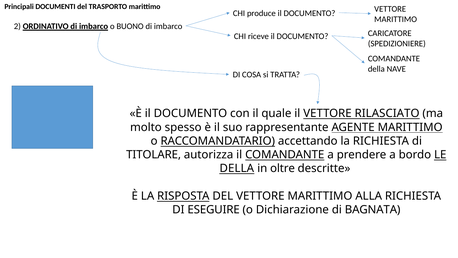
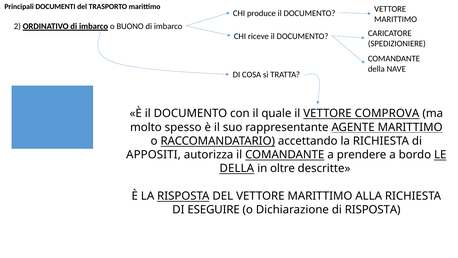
RILASCIATO: RILASCIATO -> COMPROVA
TITOLARE: TITOLARE -> APPOSITI
di BAGNATA: BAGNATA -> RISPOSTA
